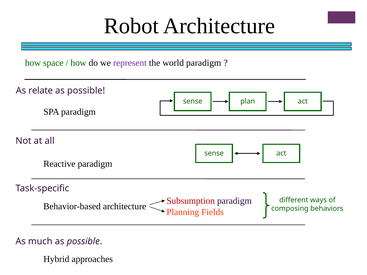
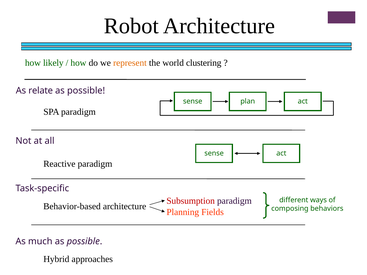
space: space -> likely
represent colour: purple -> orange
world paradigm: paradigm -> clustering
